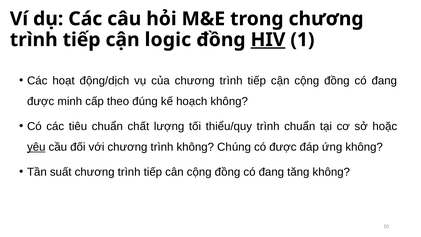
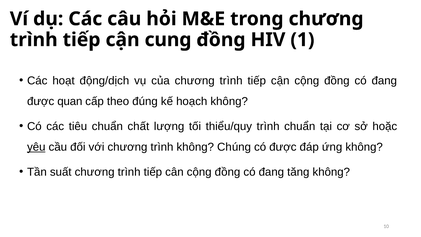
logic: logic -> cung
HIV underline: present -> none
minh: minh -> quan
